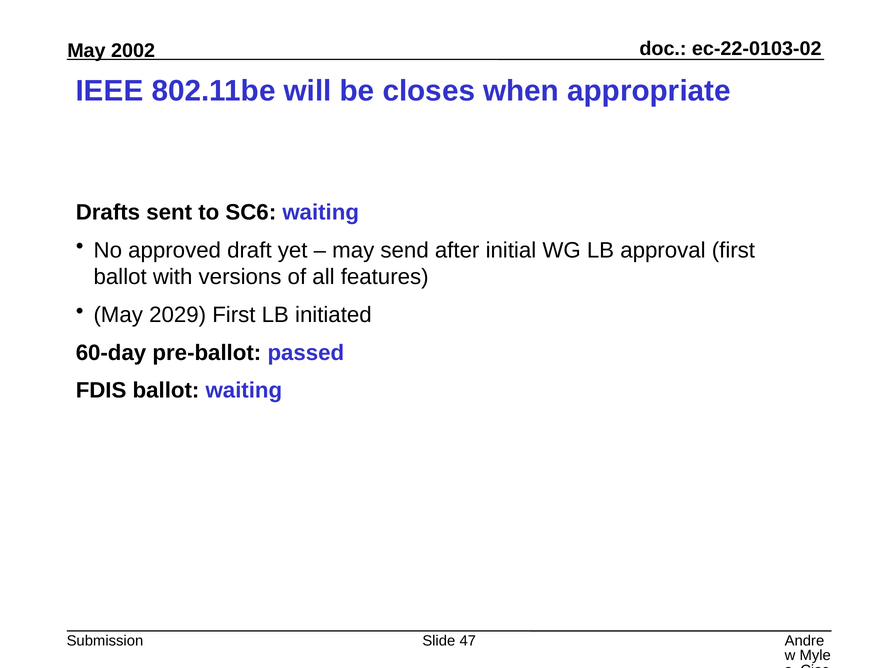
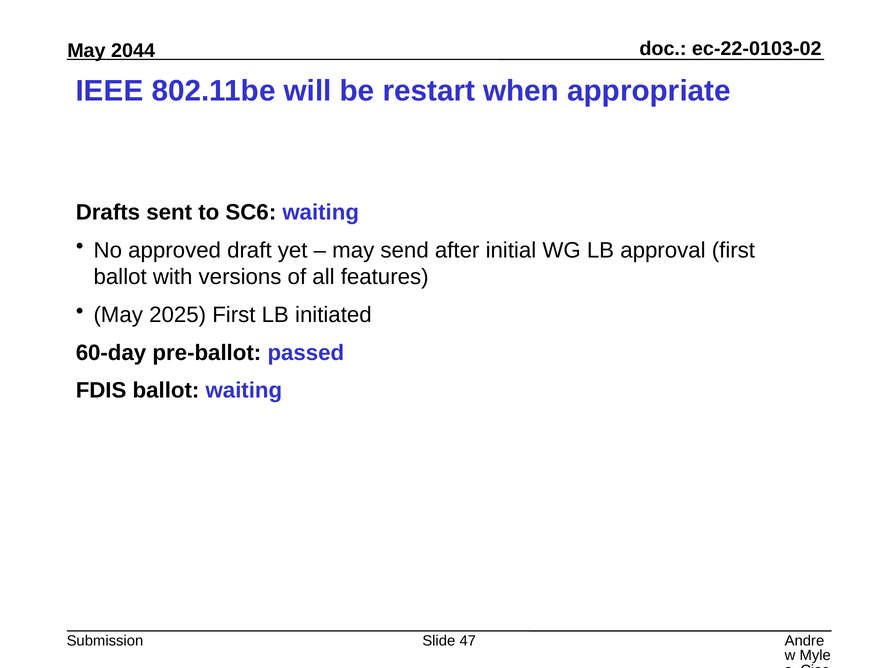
2002: 2002 -> 2044
closes: closes -> restart
2029: 2029 -> 2025
